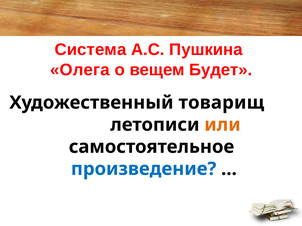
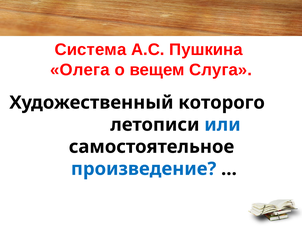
Будет: Будет -> Слуга
товарищ: товарищ -> которого
или colour: orange -> blue
